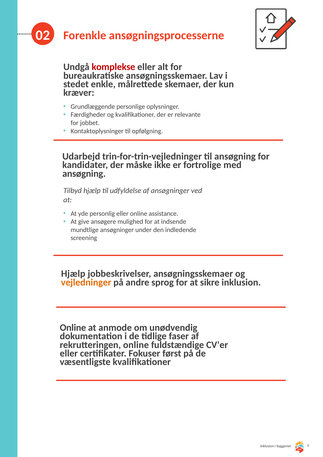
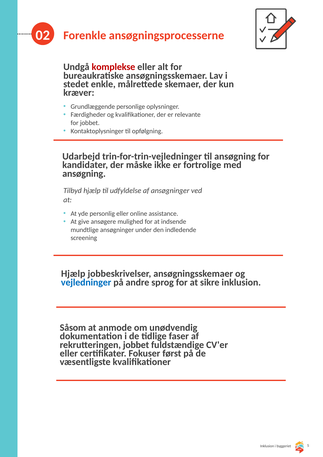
vejledninger colour: orange -> blue
Online at (73, 328): Online -> Såsom
rekrutteringen online: online -> jobbet
